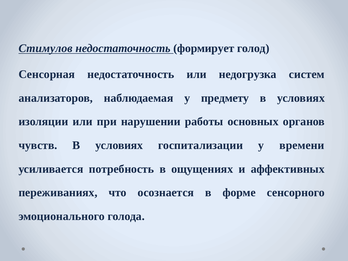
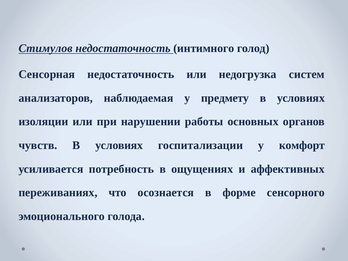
формирует: формирует -> интимного
времени: времени -> комфорт
